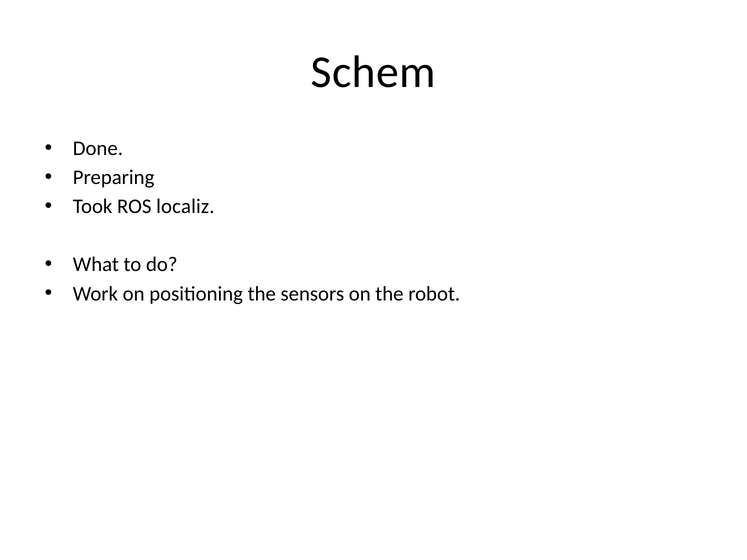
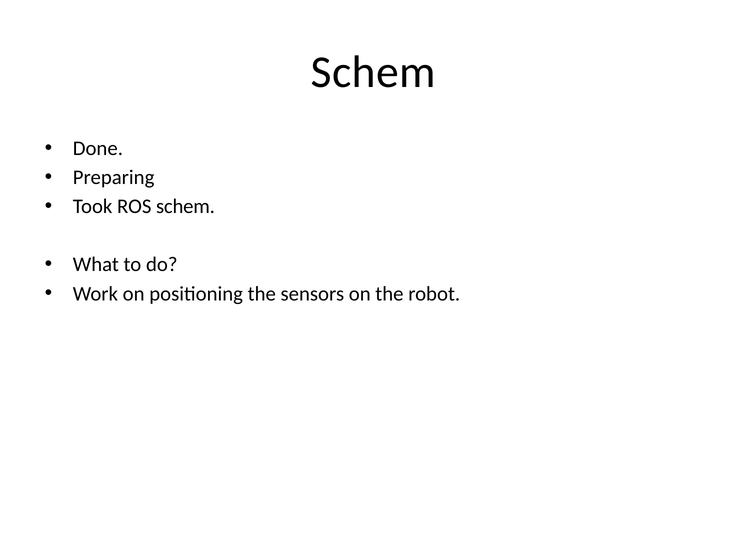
ROS localiz: localiz -> schem
